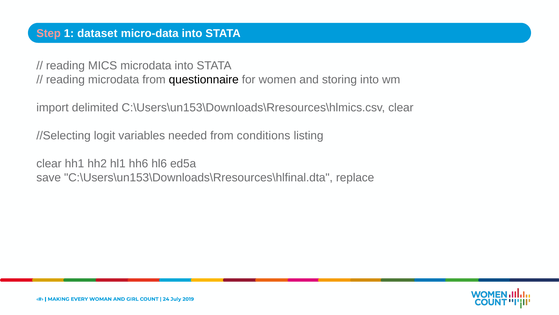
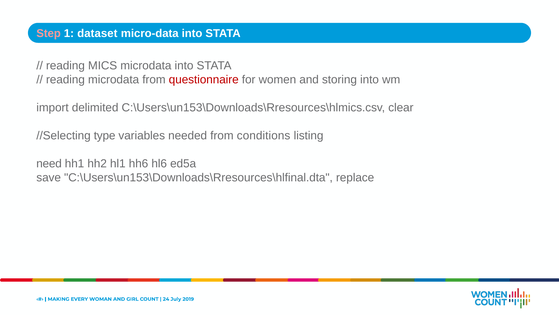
questionnaire colour: black -> red
logit: logit -> type
clear at (49, 163): clear -> need
